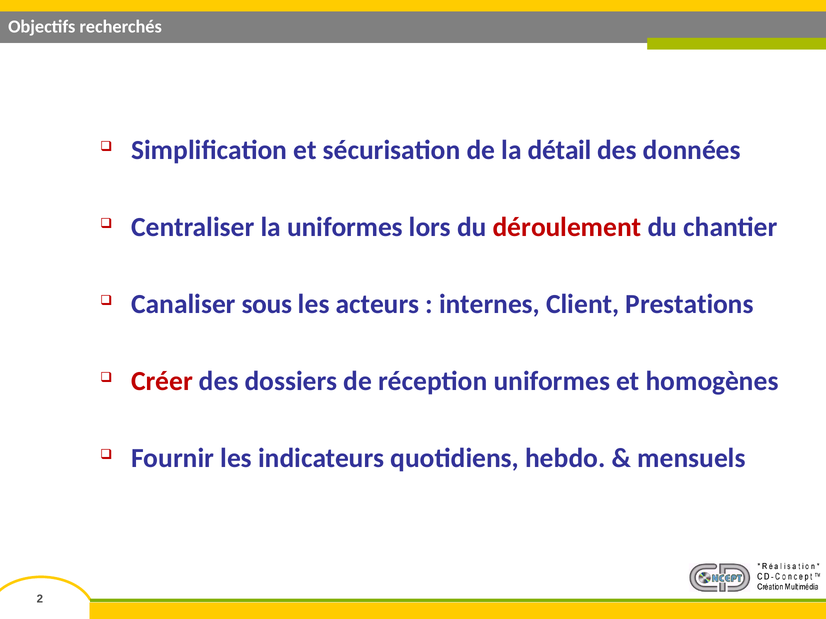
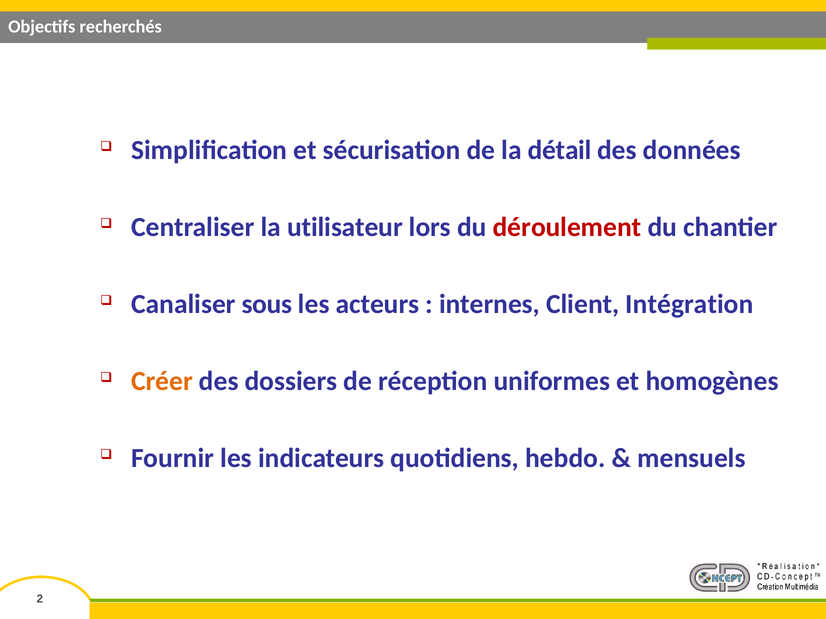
la uniformes: uniformes -> utilisateur
Prestations: Prestations -> Intégration
Créer colour: red -> orange
